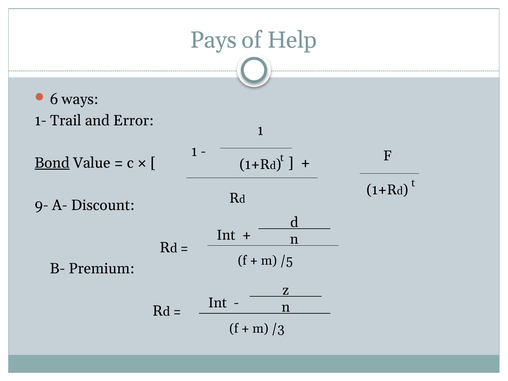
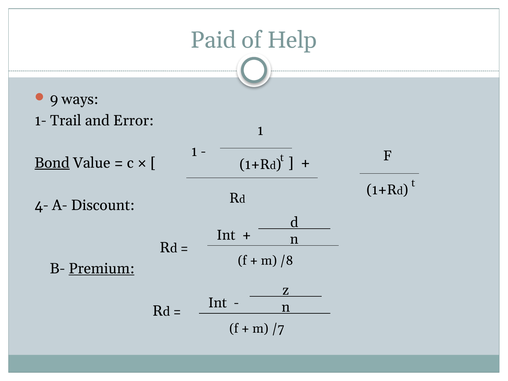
Pays: Pays -> Paid
6: 6 -> 9
9-: 9- -> 4-
/5: /5 -> /8
Premium underline: none -> present
/3: /3 -> /7
